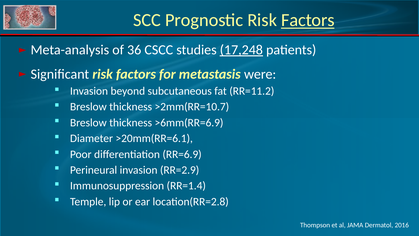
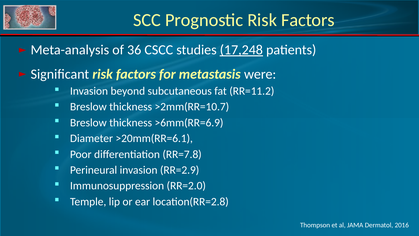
Factors at (308, 20) underline: present -> none
RR=6.9: RR=6.9 -> RR=7.8
RR=1.4: RR=1.4 -> RR=2.0
